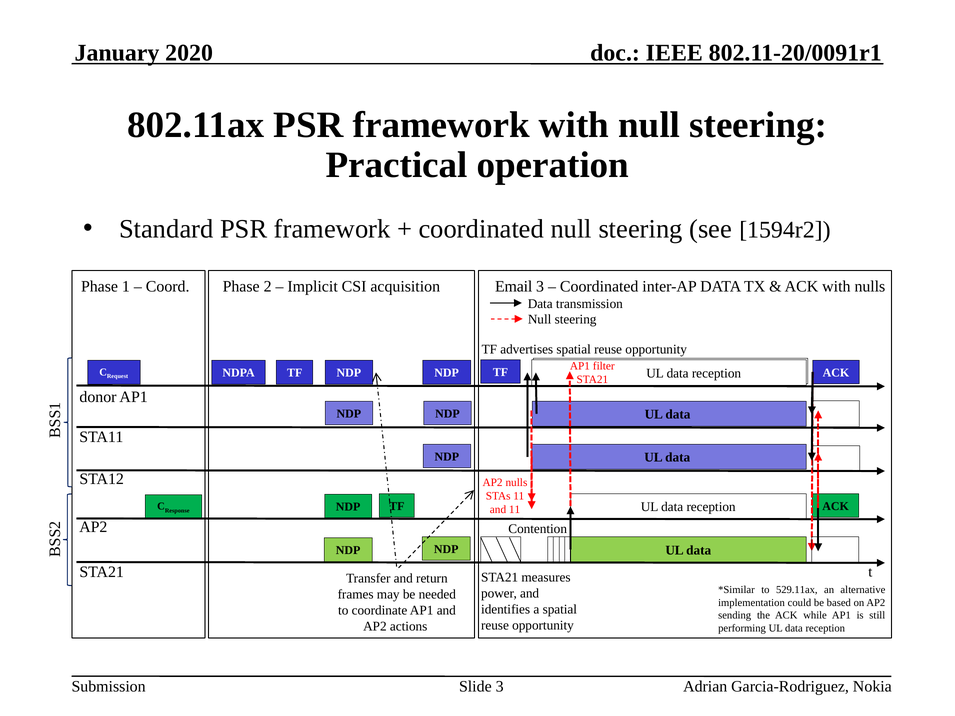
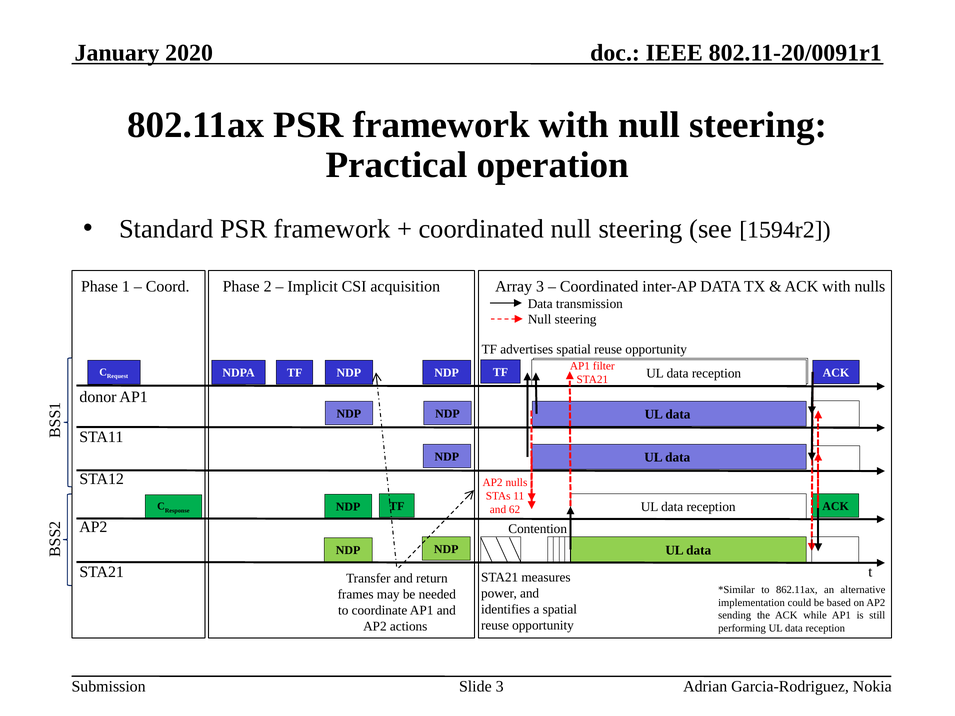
Email: Email -> Array
and 11: 11 -> 62
529.11ax: 529.11ax -> 862.11ax
